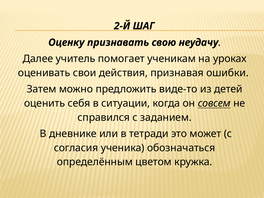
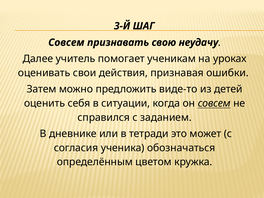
2-Й: 2-Й -> 3-Й
Оценку at (66, 42): Оценку -> Совсем
